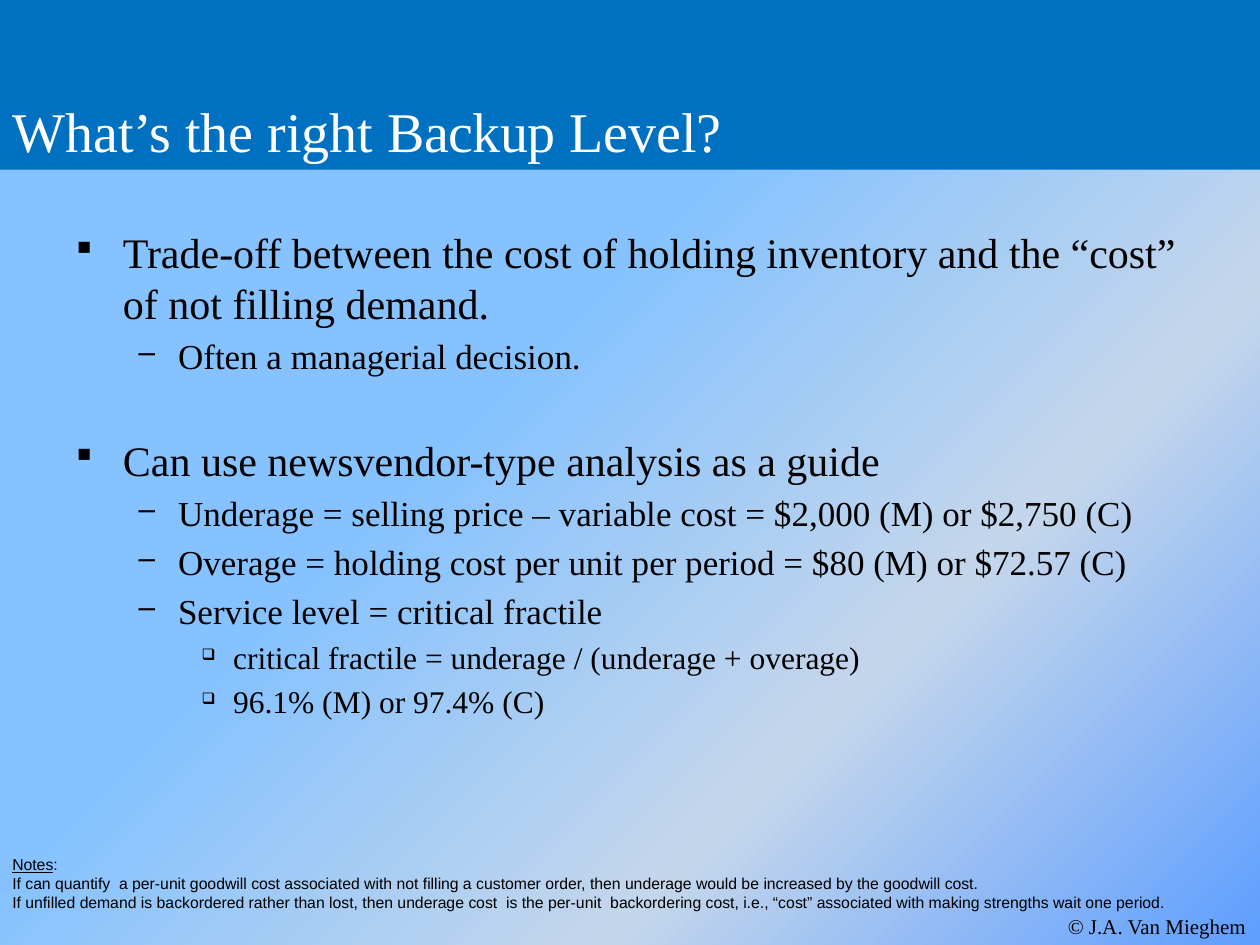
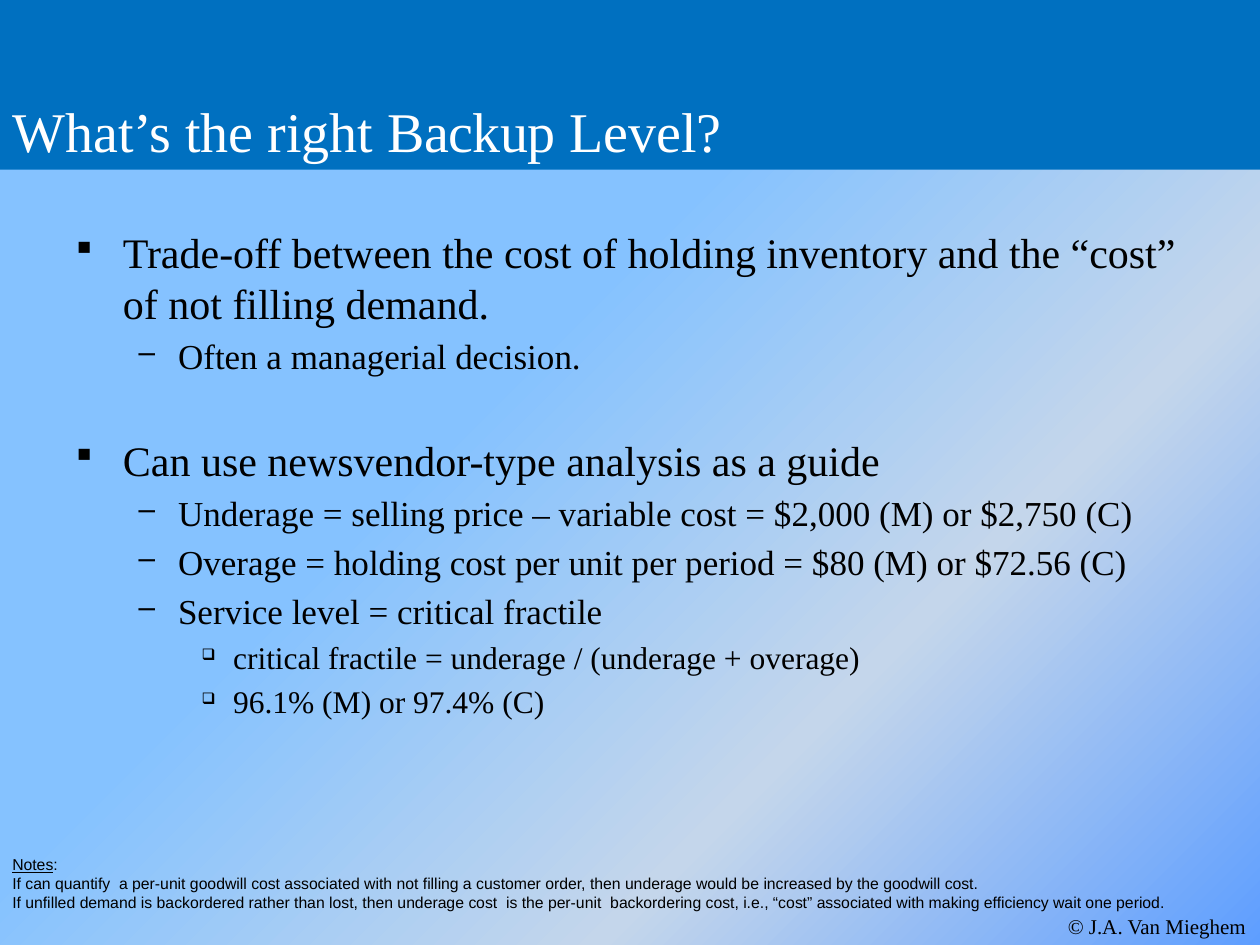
$72.57: $72.57 -> $72.56
strengths: strengths -> efficiency
